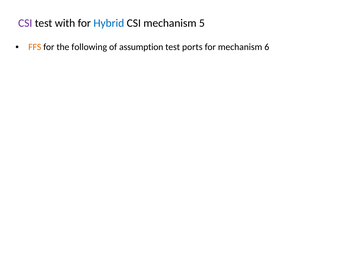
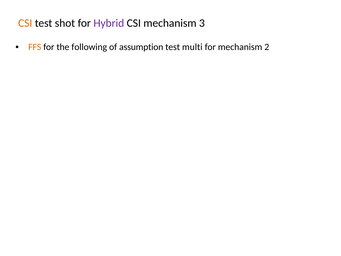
CSI at (25, 23) colour: purple -> orange
with: with -> shot
Hybrid colour: blue -> purple
5: 5 -> 3
ports: ports -> multi
6: 6 -> 2
